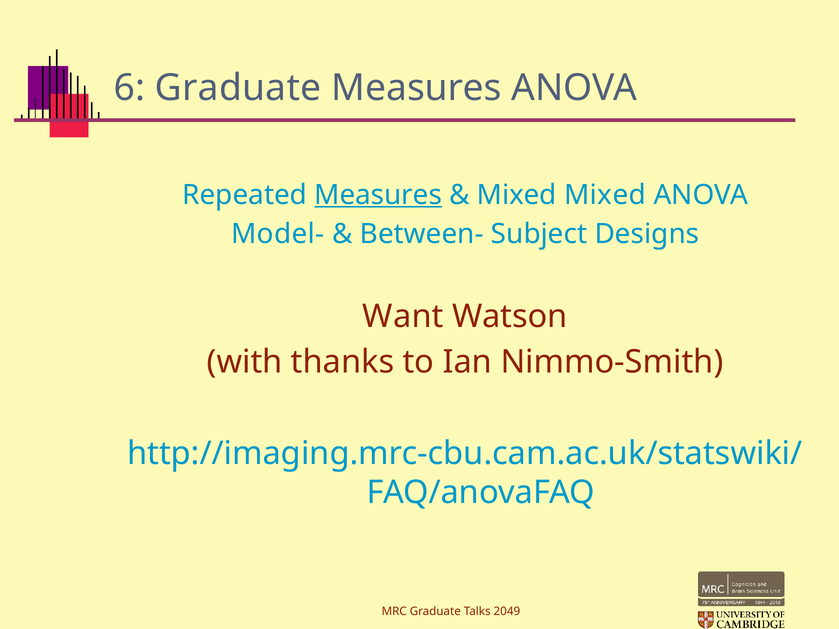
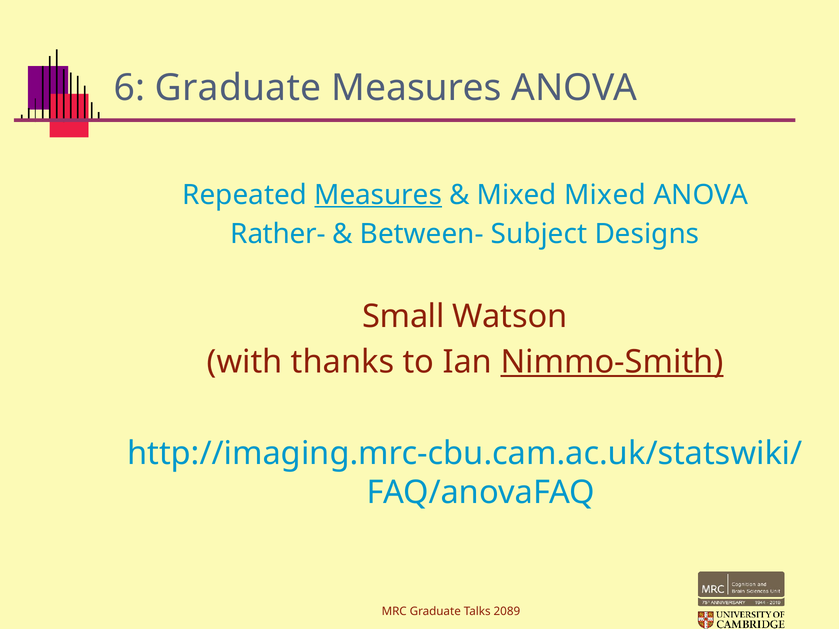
Model-: Model- -> Rather-
Want: Want -> Small
Nimmo-Smith underline: none -> present
2049: 2049 -> 2089
